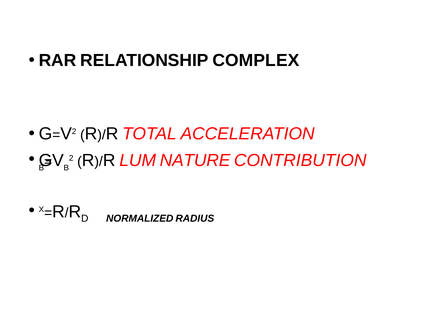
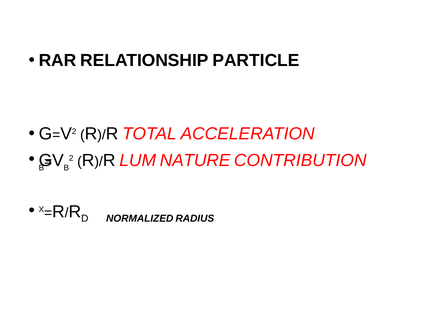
COMPLEX: COMPLEX -> PARTICLE
